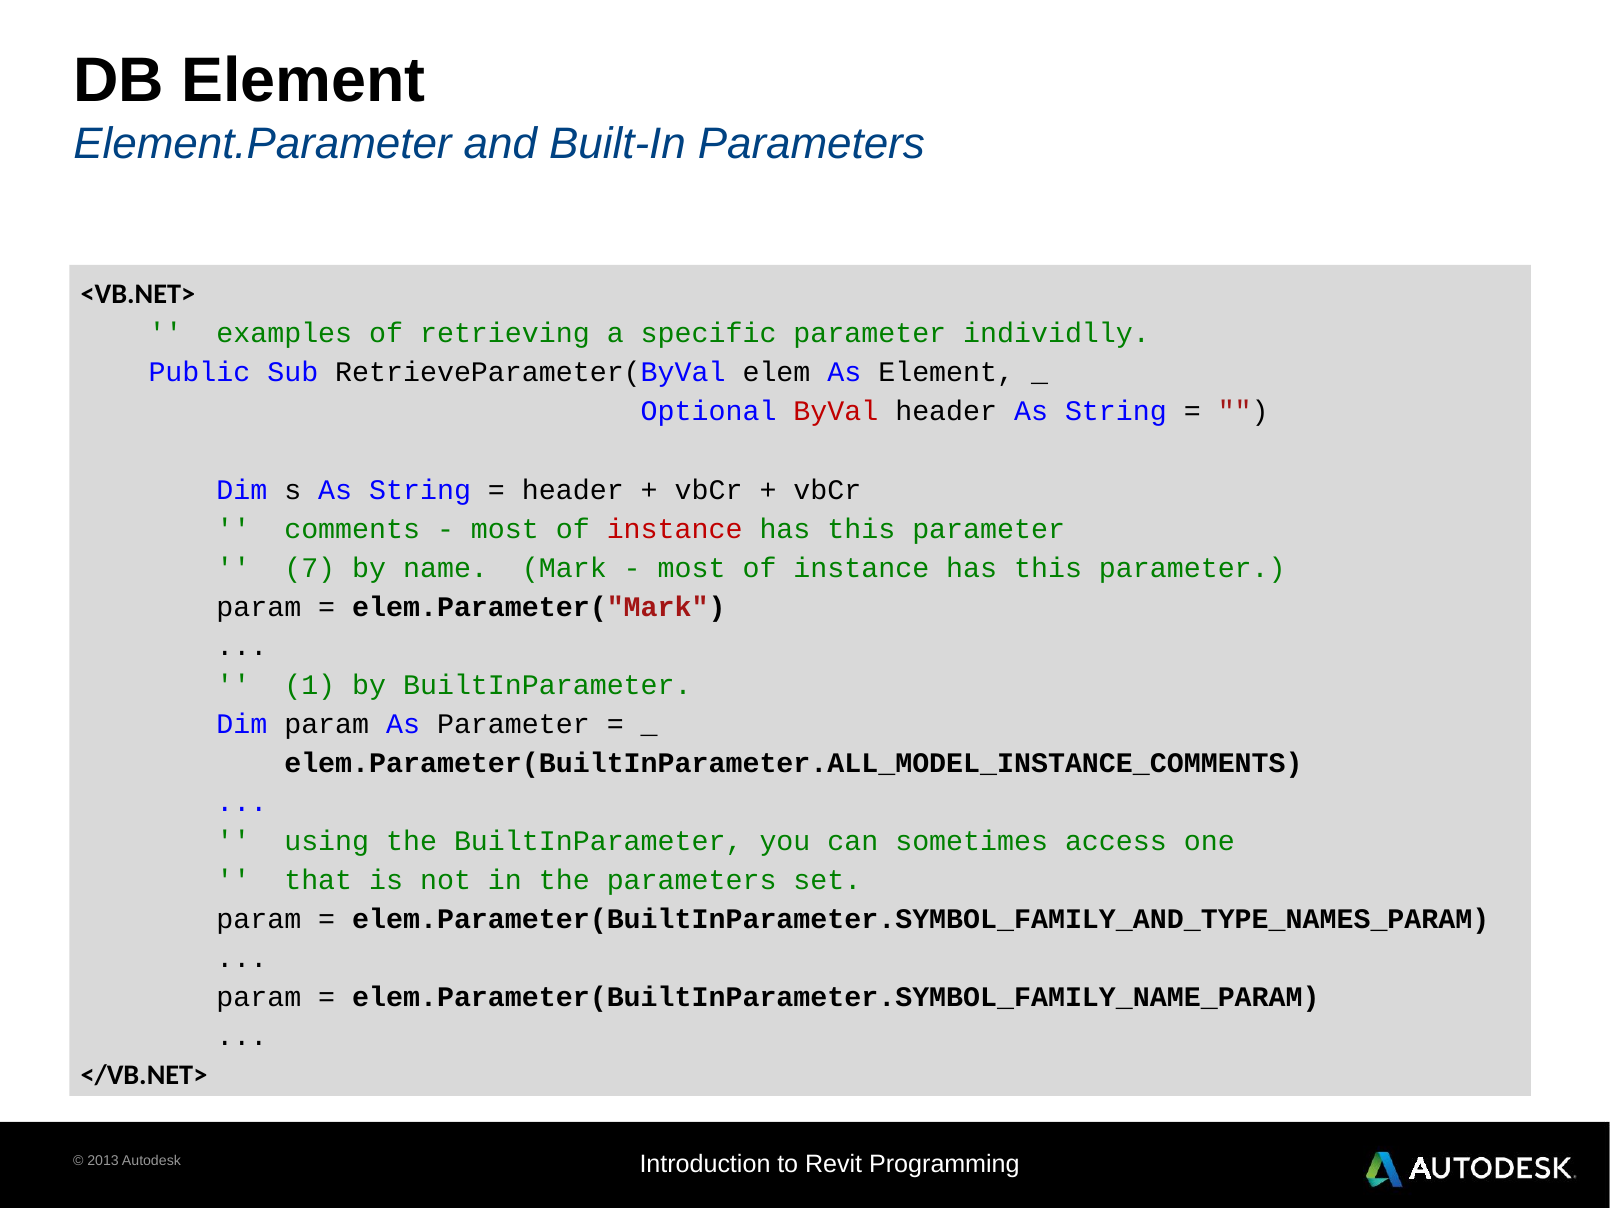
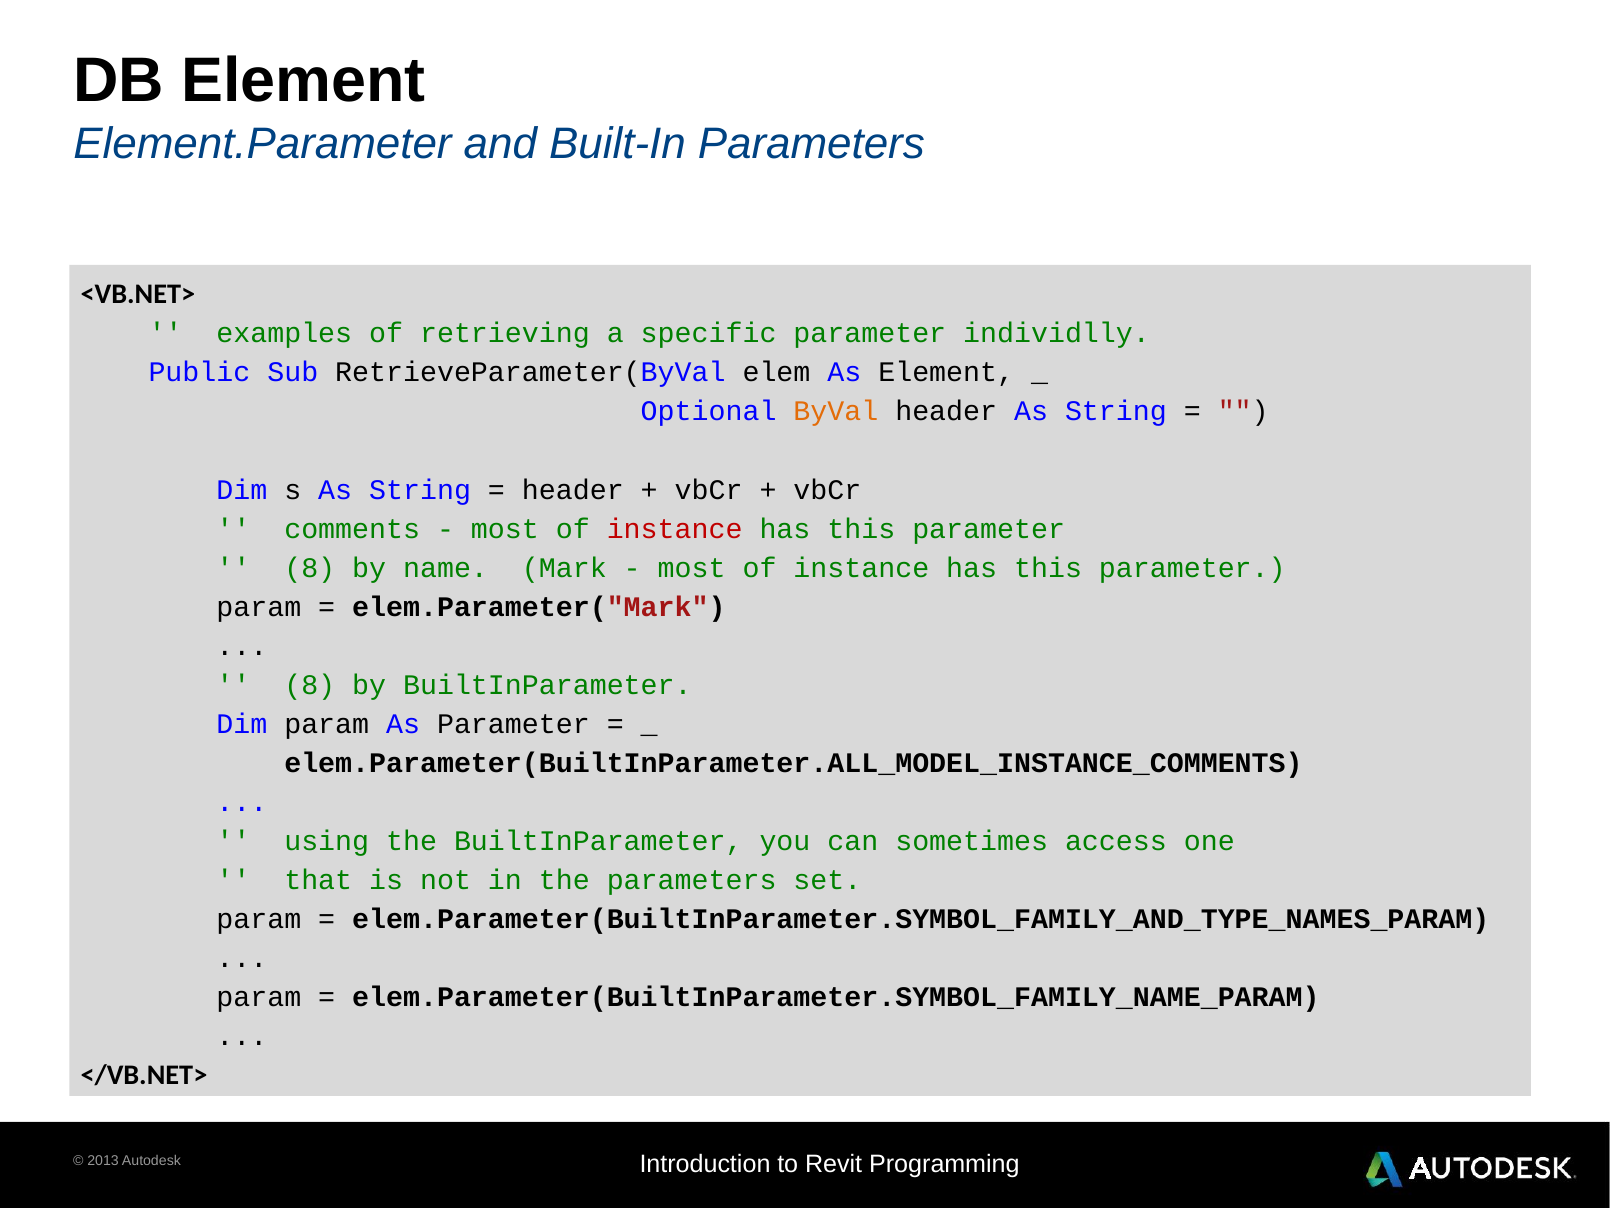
ByVal colour: red -> orange
7 at (310, 567): 7 -> 8
1 at (310, 685): 1 -> 8
